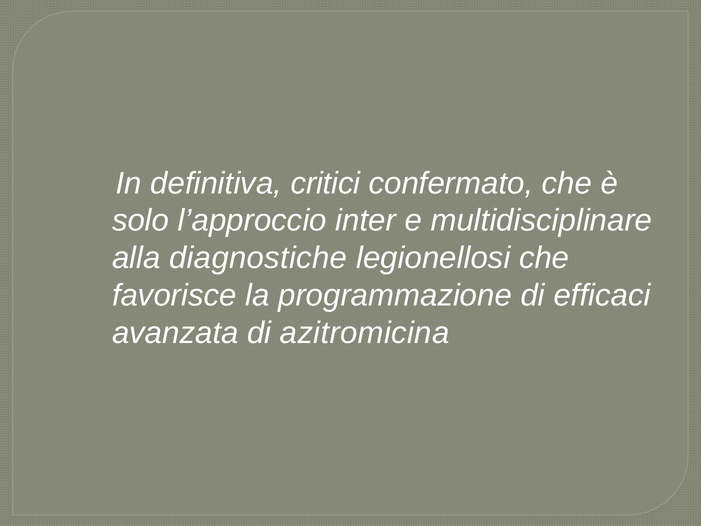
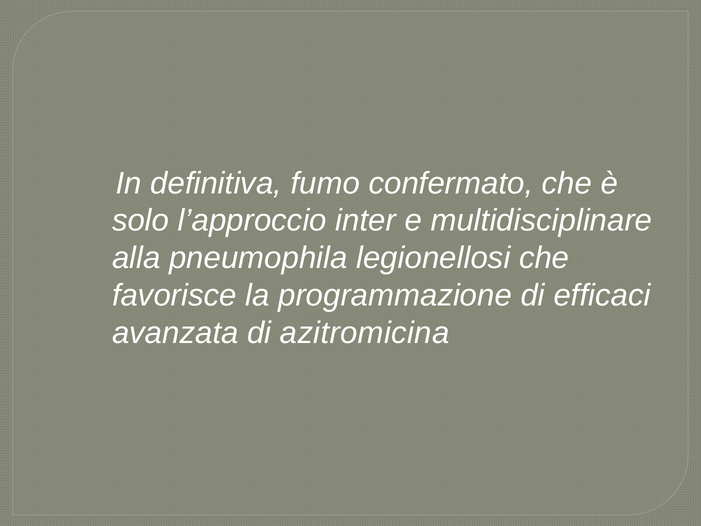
critici: critici -> fumo
diagnostiche: diagnostiche -> pneumophila
